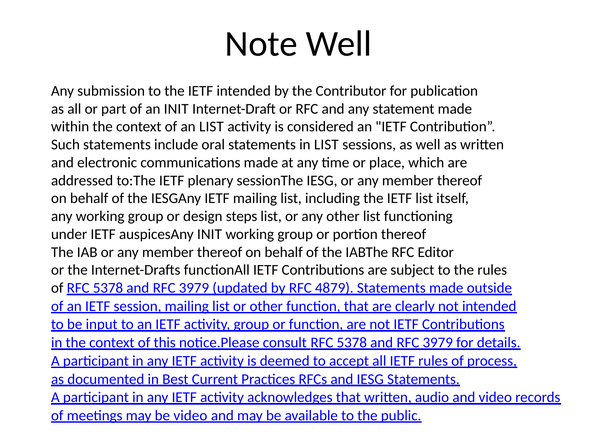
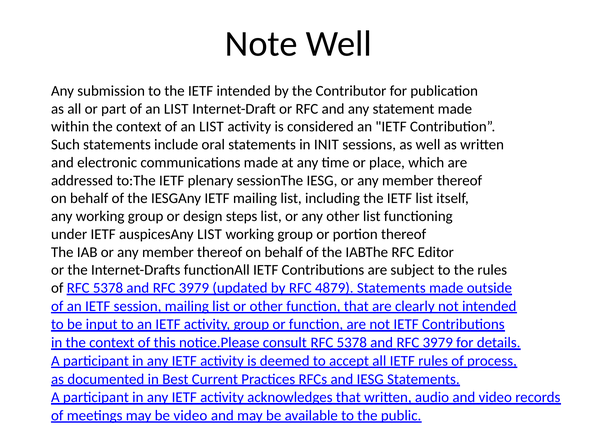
part of an INIT: INIT -> LIST
in LIST: LIST -> INIT
auspicesAny INIT: INIT -> LIST
